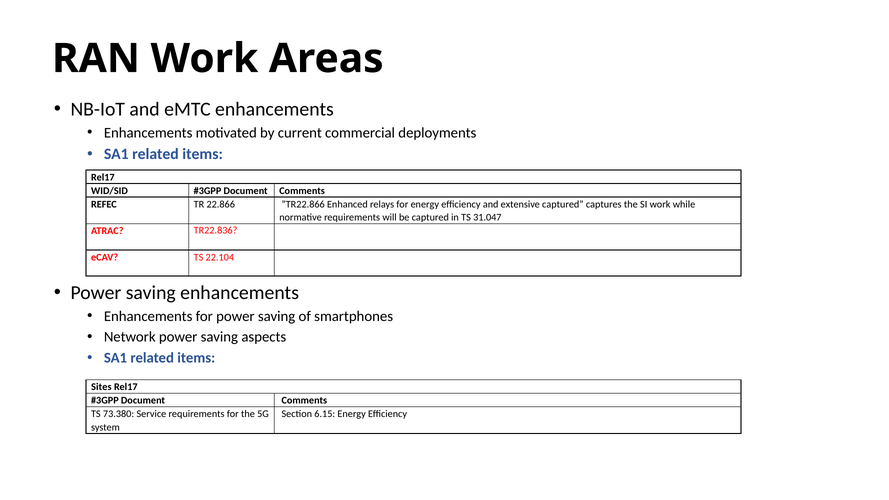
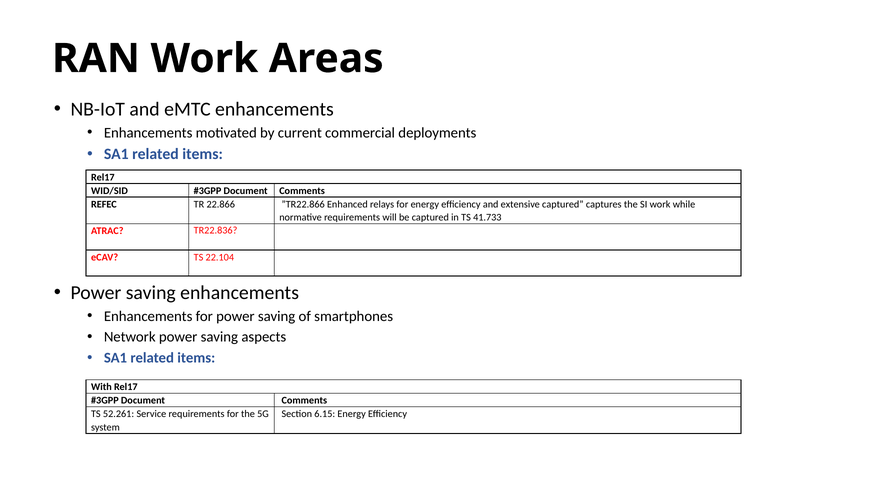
31.047: 31.047 -> 41.733
Sites: Sites -> With
73.380: 73.380 -> 52.261
